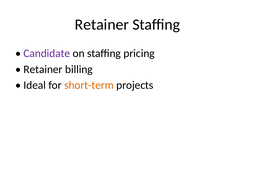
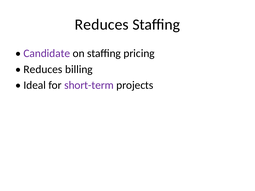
Retainer at (102, 25): Retainer -> Reduces
Retainer at (43, 69): Retainer -> Reduces
short-term colour: orange -> purple
